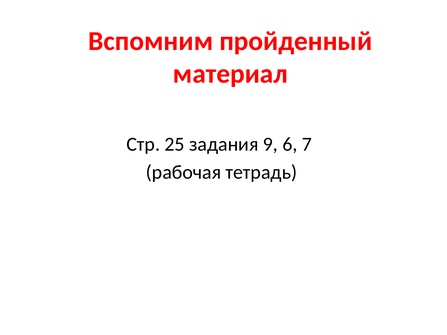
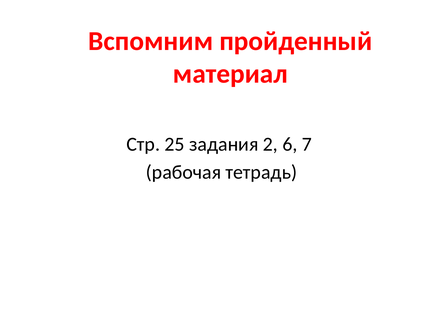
9: 9 -> 2
